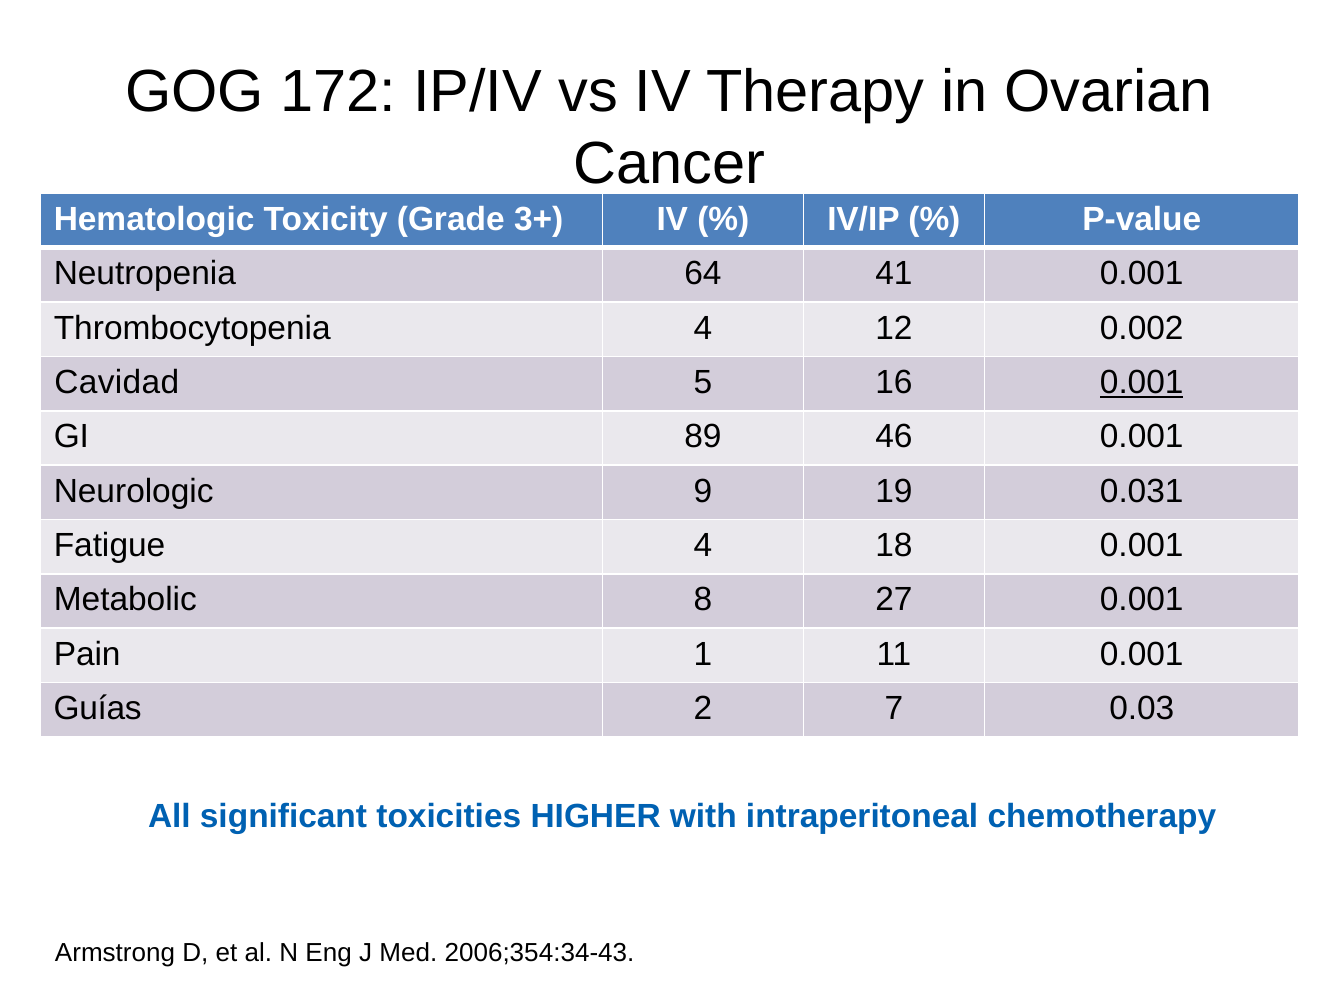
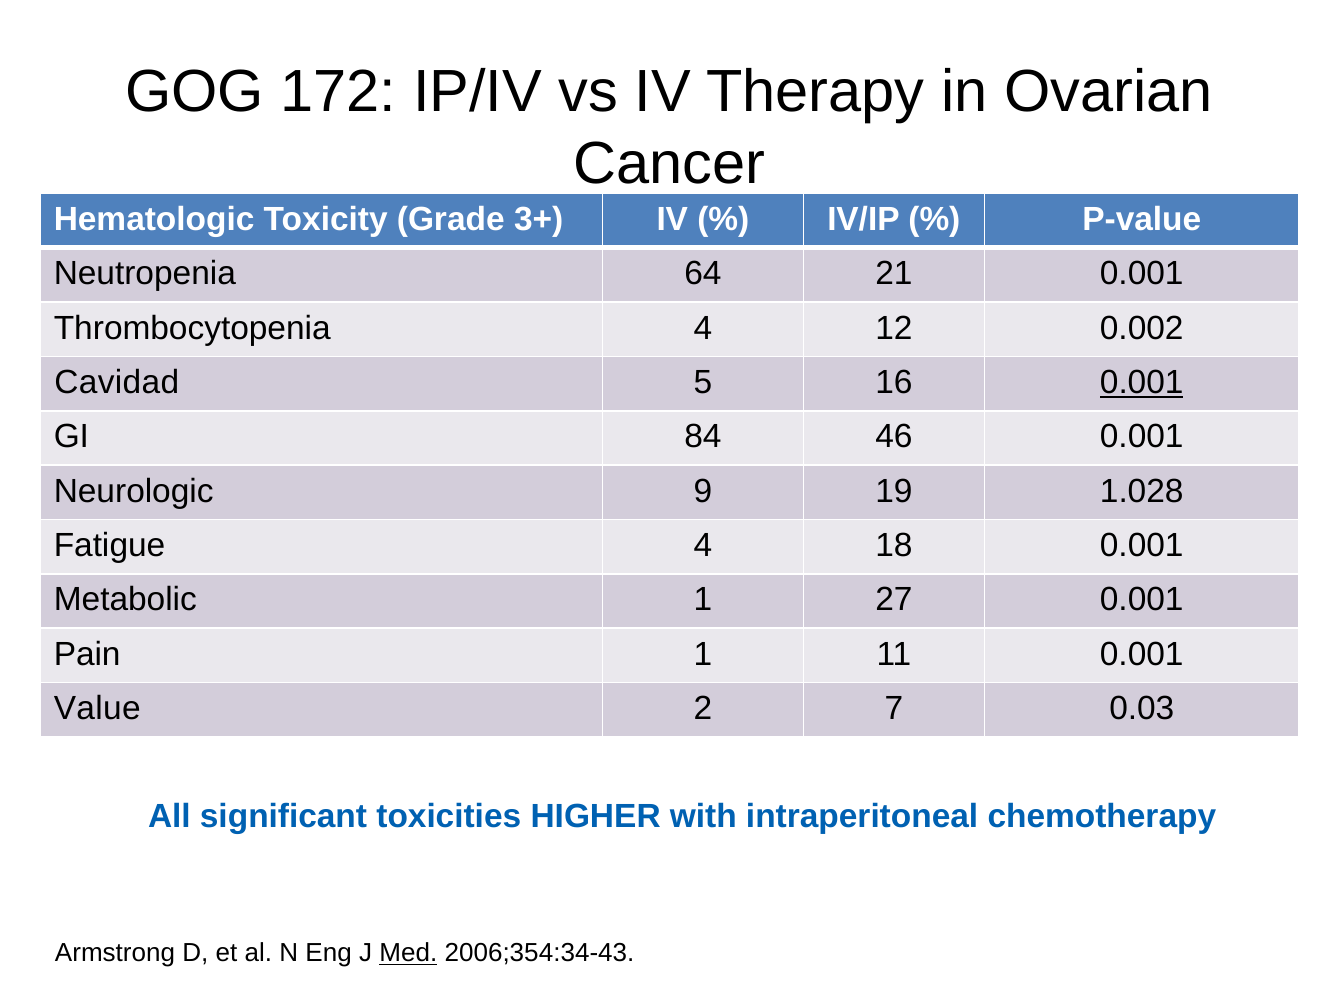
41: 41 -> 21
89: 89 -> 84
0.031: 0.031 -> 1.028
Metabolic 8: 8 -> 1
Guías: Guías -> Value
Med underline: none -> present
